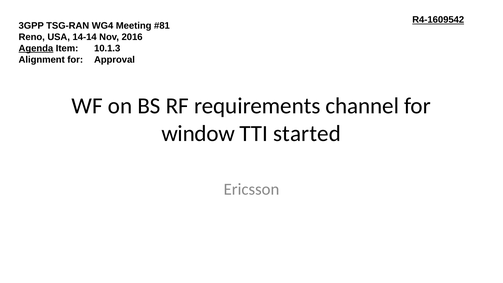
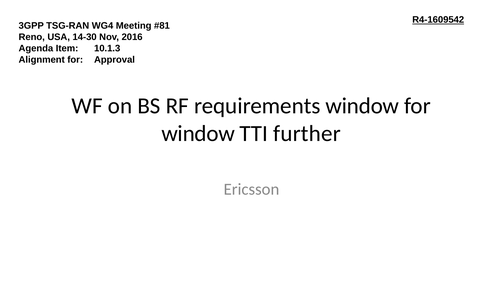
14-14: 14-14 -> 14-30
Agenda underline: present -> none
requirements channel: channel -> window
started: started -> further
